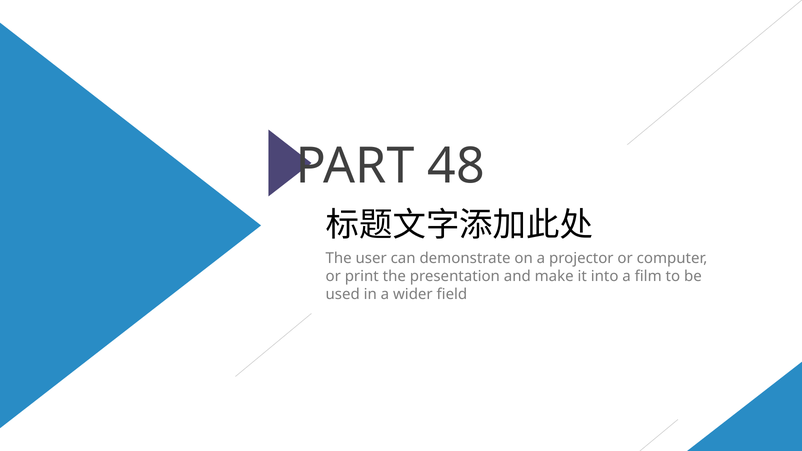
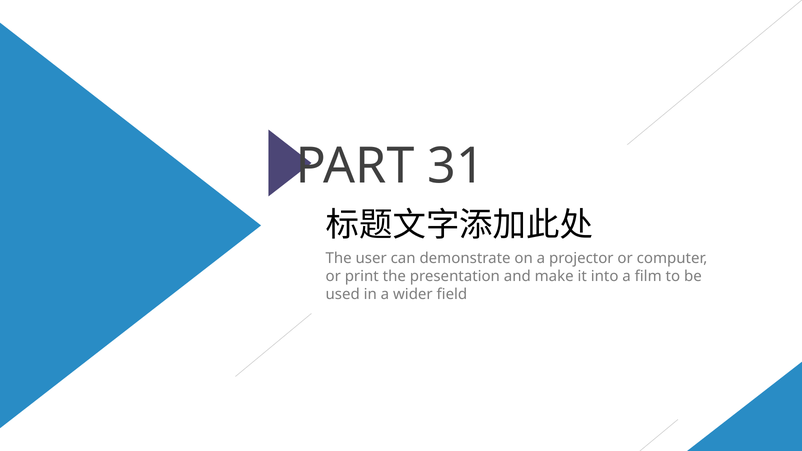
48: 48 -> 31
